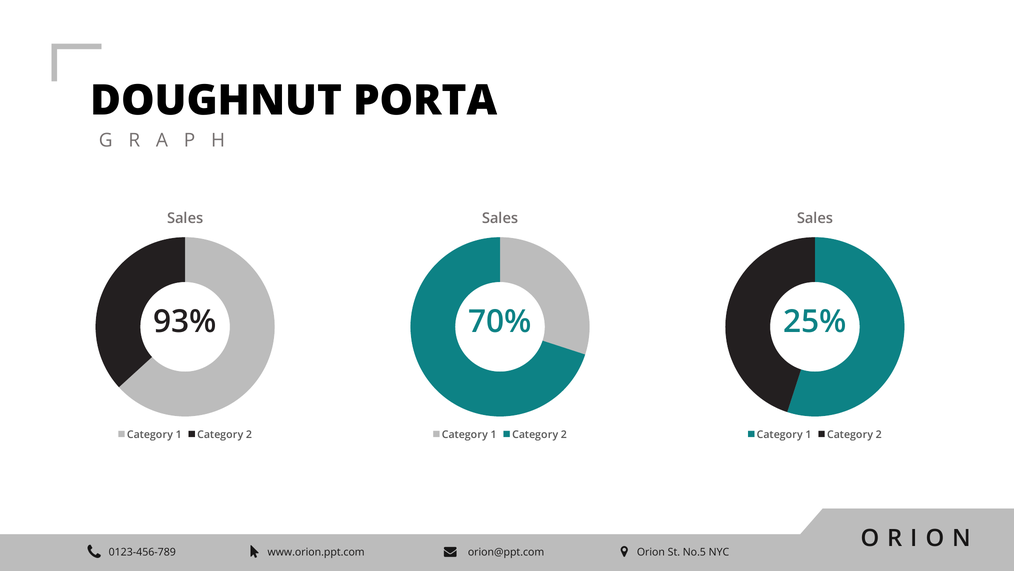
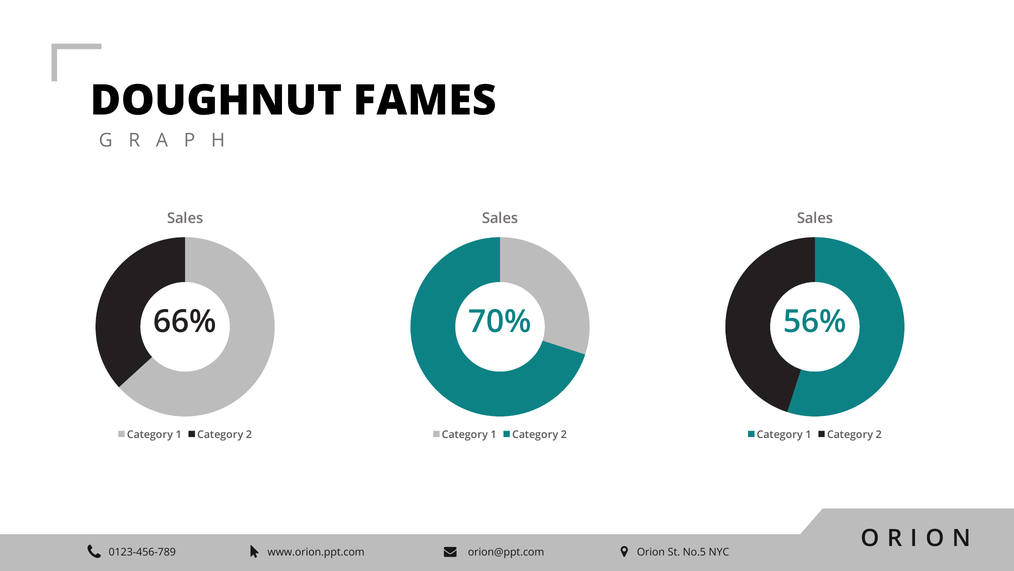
PORTA: PORTA -> FAMES
93%: 93% -> 66%
25%: 25% -> 56%
